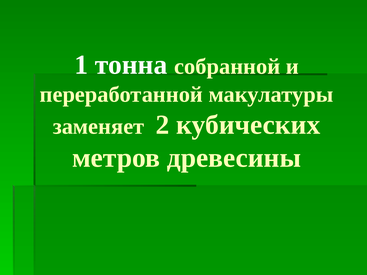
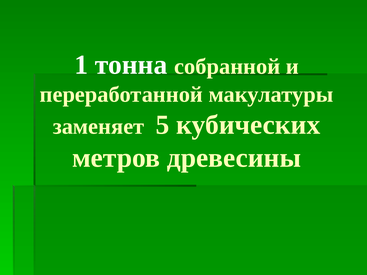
2: 2 -> 5
